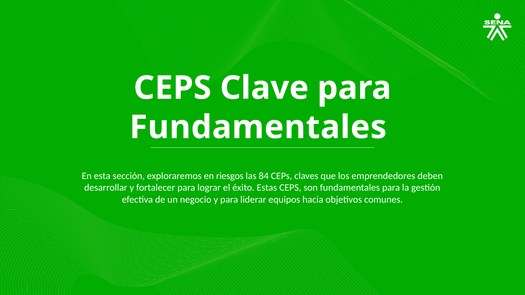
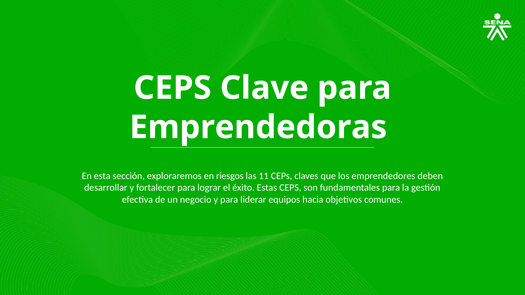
Fundamentales at (258, 127): Fundamentales -> Emprendedoras
84: 84 -> 11
